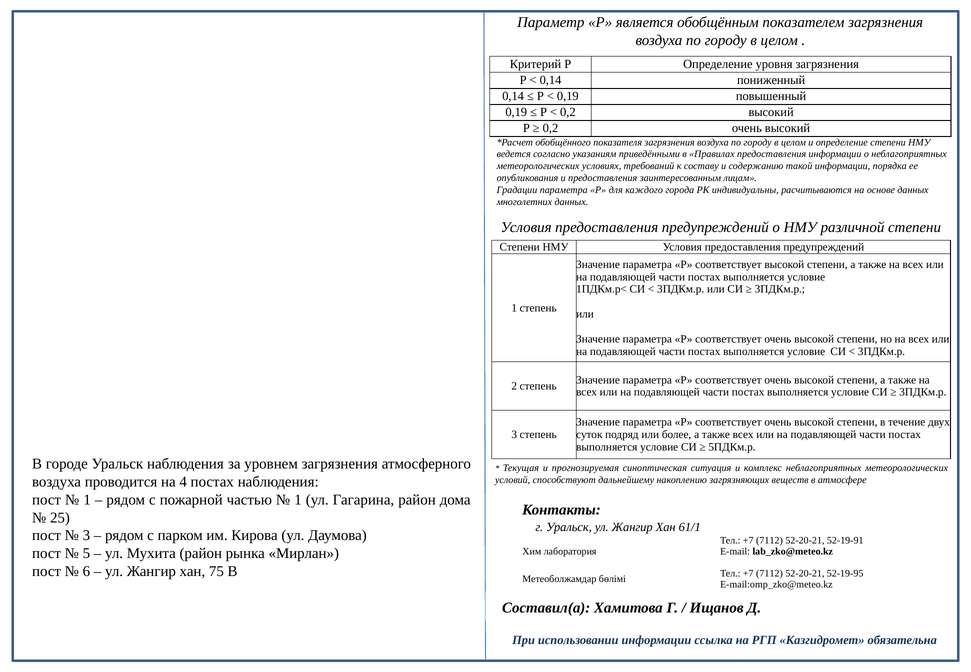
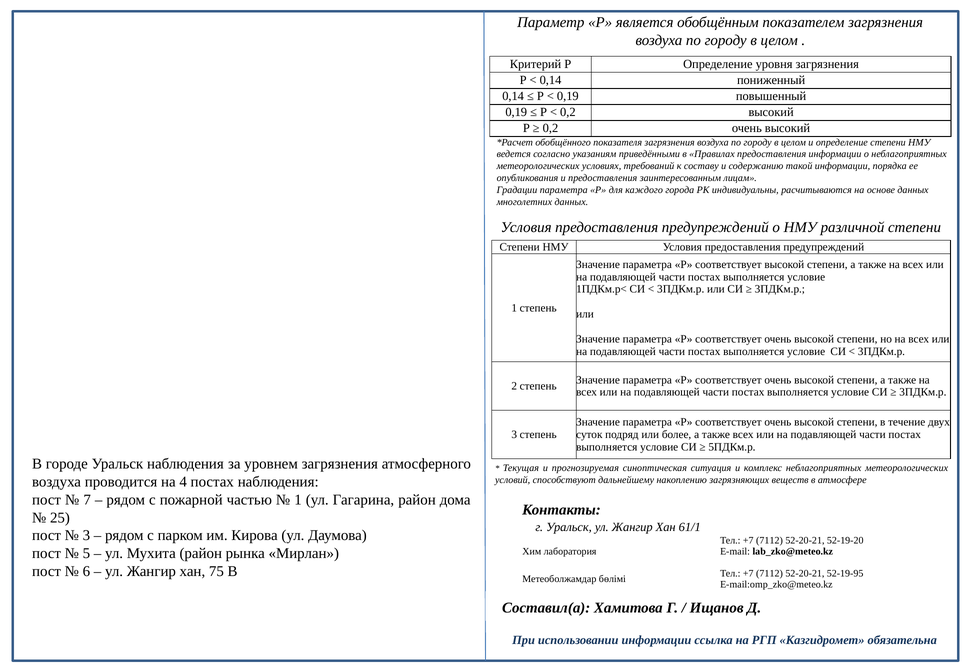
1 at (87, 500): 1 -> 7
52-19-91: 52-19-91 -> 52-19-20
